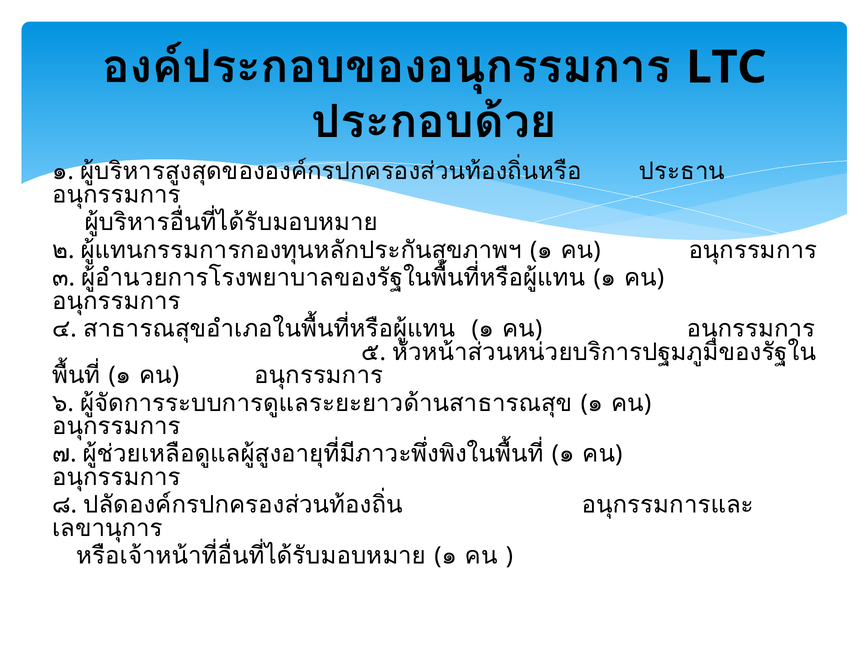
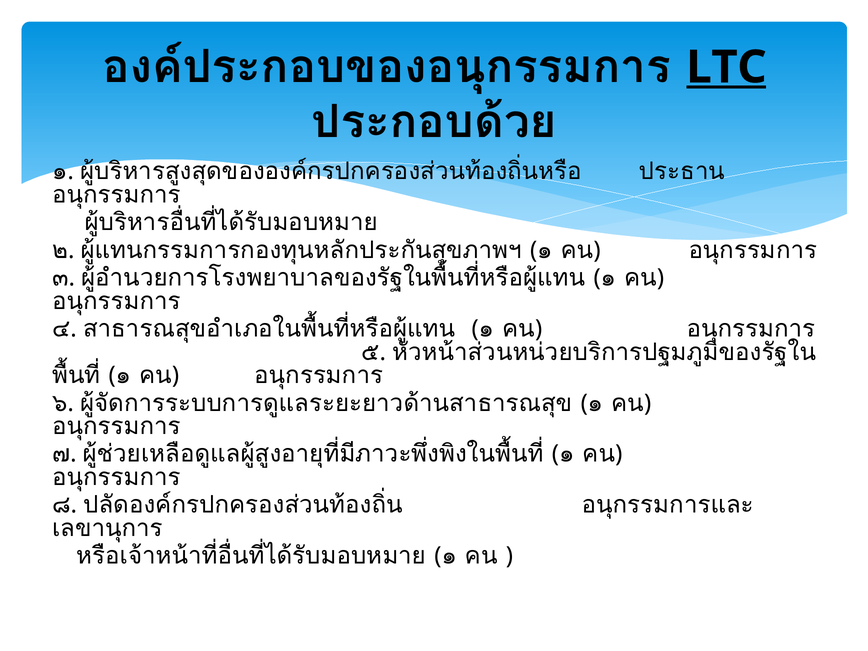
LTC underline: none -> present
